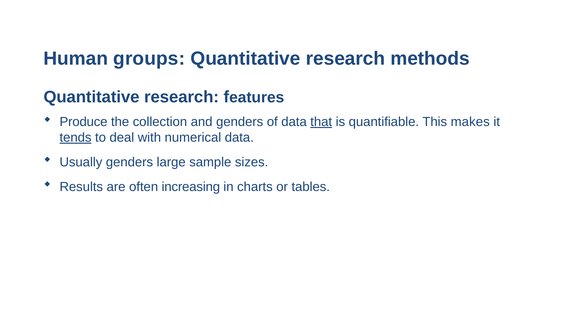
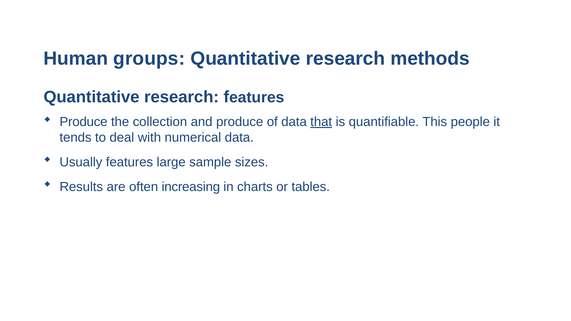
and genders: genders -> produce
makes: makes -> people
tends underline: present -> none
Usually genders: genders -> features
